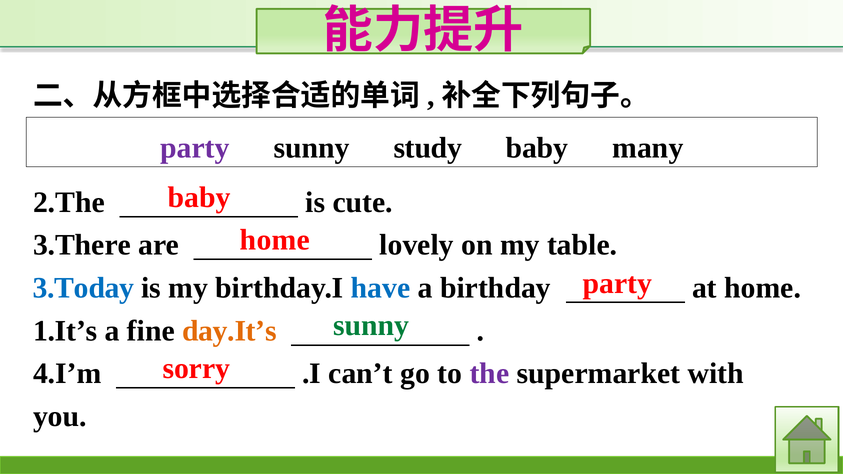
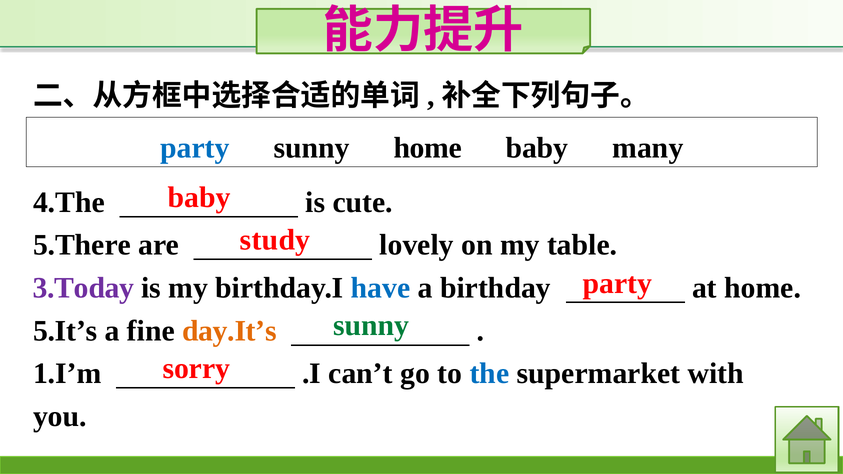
party at (195, 148) colour: purple -> blue
sunny study: study -> home
2.The: 2.The -> 4.The
home at (275, 240): home -> study
3.There: 3.There -> 5.There
3.Today colour: blue -> purple
1.It’s: 1.It’s -> 5.It’s
4.I’m: 4.I’m -> 1.I’m
the colour: purple -> blue
